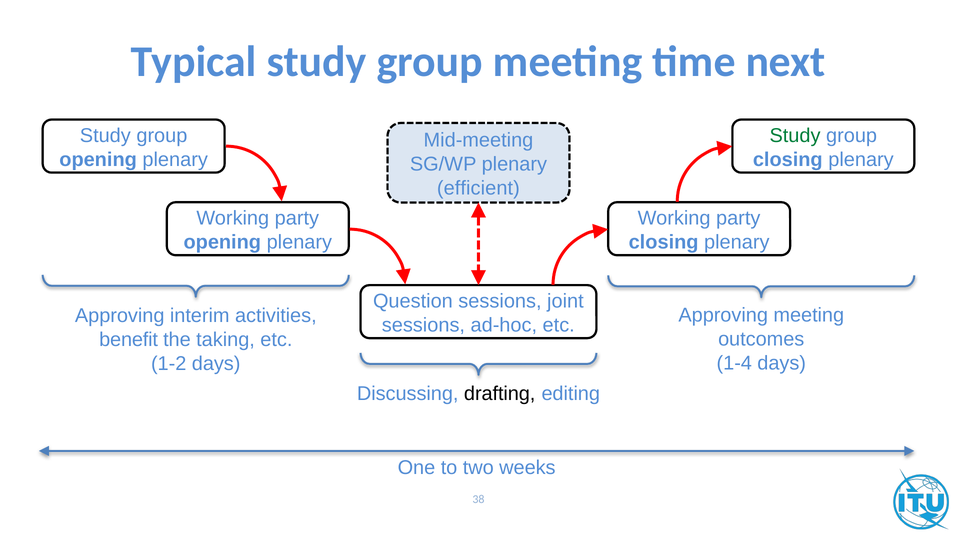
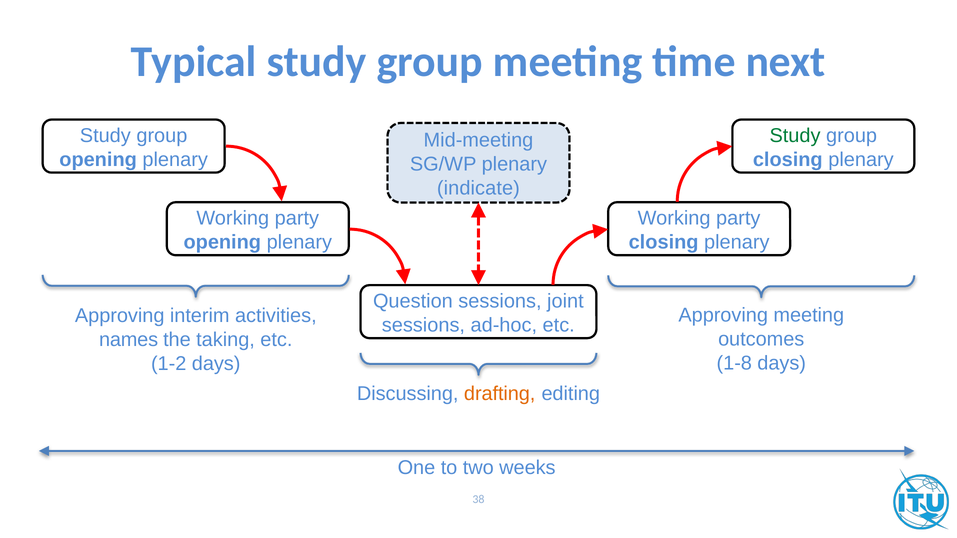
efficient: efficient -> indicate
benefit: benefit -> names
1-4: 1-4 -> 1-8
drafting colour: black -> orange
